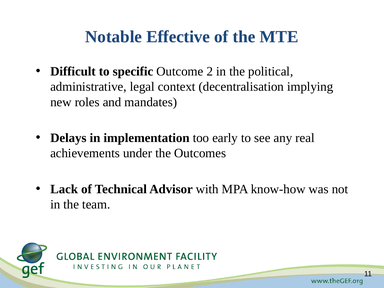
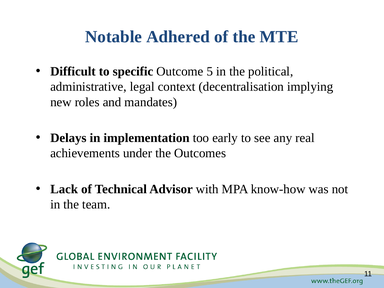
Effective: Effective -> Adhered
2: 2 -> 5
